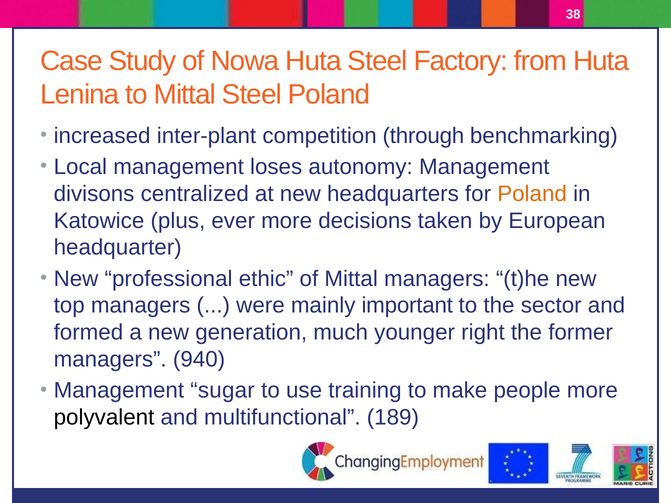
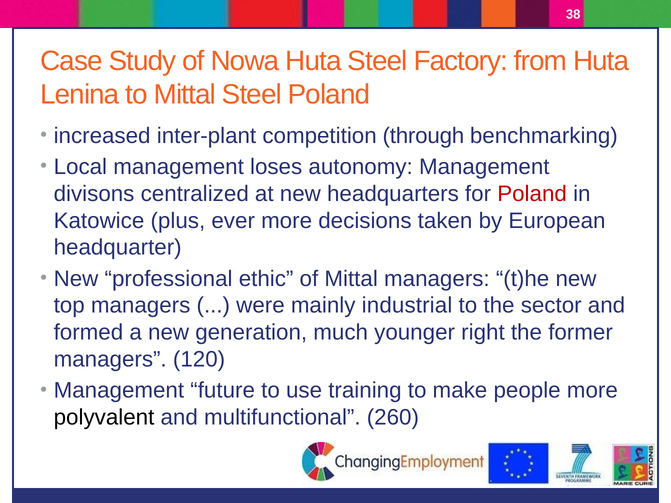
Poland at (532, 194) colour: orange -> red
important: important -> industrial
940: 940 -> 120
sugar: sugar -> future
189: 189 -> 260
